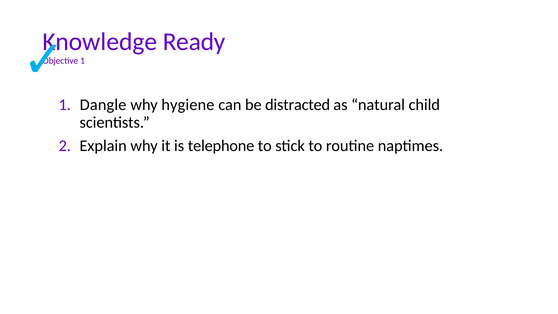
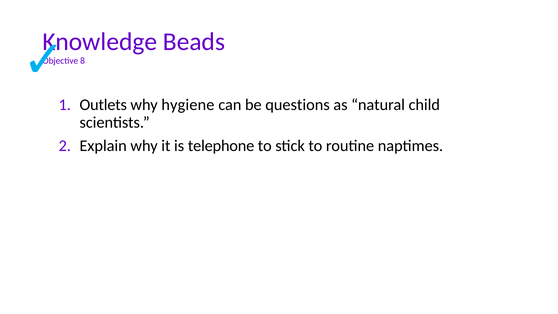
Ready: Ready -> Beads
1 at (83, 61): 1 -> 8
Dangle: Dangle -> Outlets
distracted: distracted -> questions
